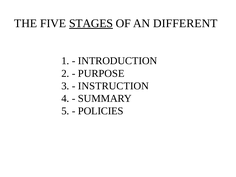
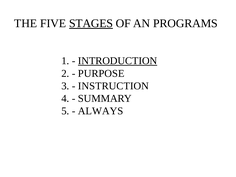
DIFFERENT: DIFFERENT -> PROGRAMS
INTRODUCTION underline: none -> present
POLICIES: POLICIES -> ALWAYS
